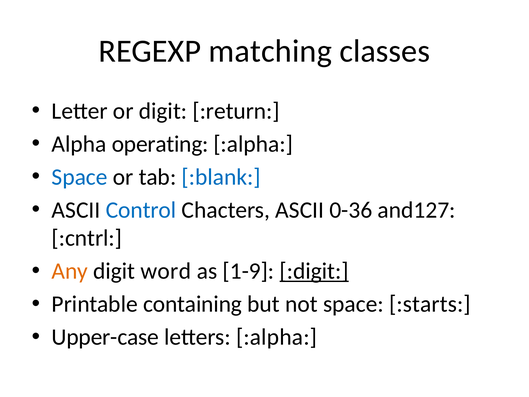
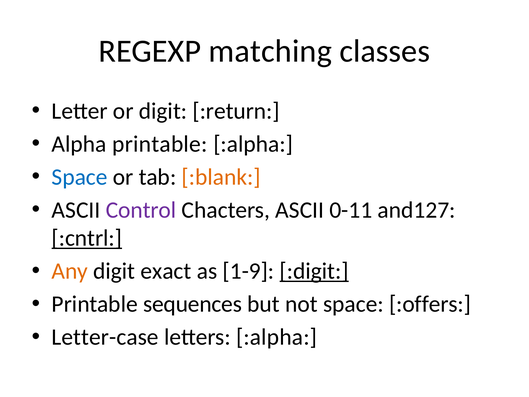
Alpha operating: operating -> printable
:blank colour: blue -> orange
Control colour: blue -> purple
0-36: 0-36 -> 0-11
:cntrl underline: none -> present
word: word -> exact
containing: containing -> sequences
:starts: :starts -> :offers
Upper-case: Upper-case -> Letter-case
